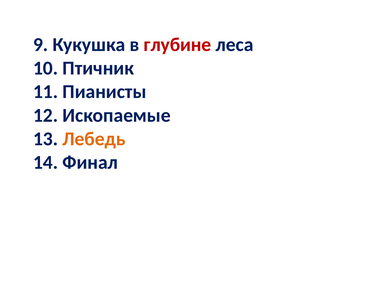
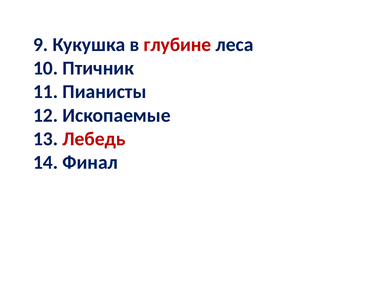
Лебедь colour: orange -> red
